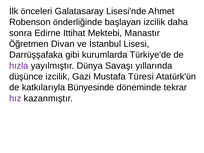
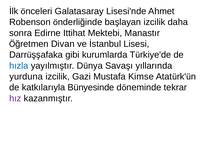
hızla colour: purple -> blue
düşünce: düşünce -> yurduna
Türesi: Türesi -> Kimse
